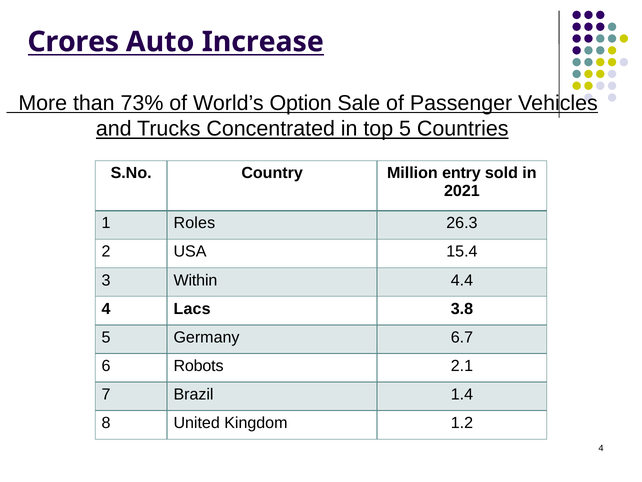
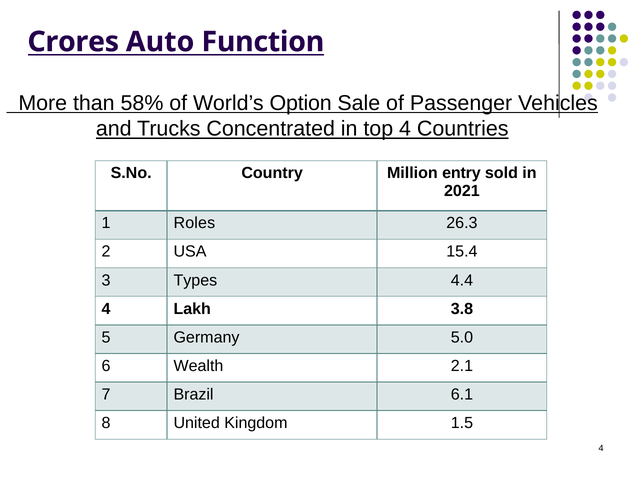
Increase: Increase -> Function
73%: 73% -> 58%
top 5: 5 -> 4
Within: Within -> Types
Lacs: Lacs -> Lakh
6.7: 6.7 -> 5.0
Robots: Robots -> Wealth
1.4: 1.4 -> 6.1
1.2: 1.2 -> 1.5
